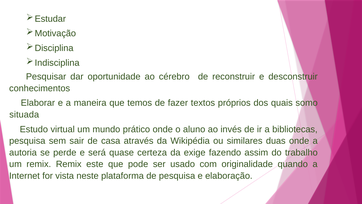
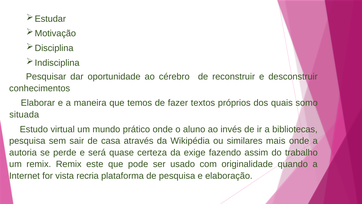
duas: duas -> mais
neste: neste -> recria
